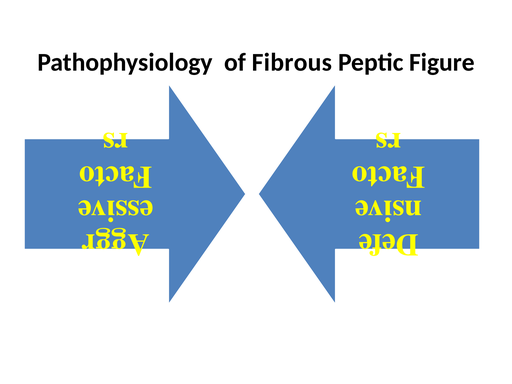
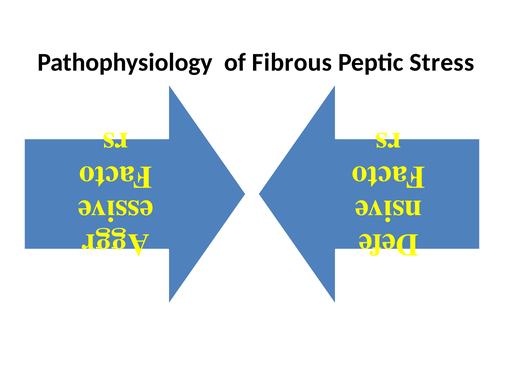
Figure: Figure -> Stress
